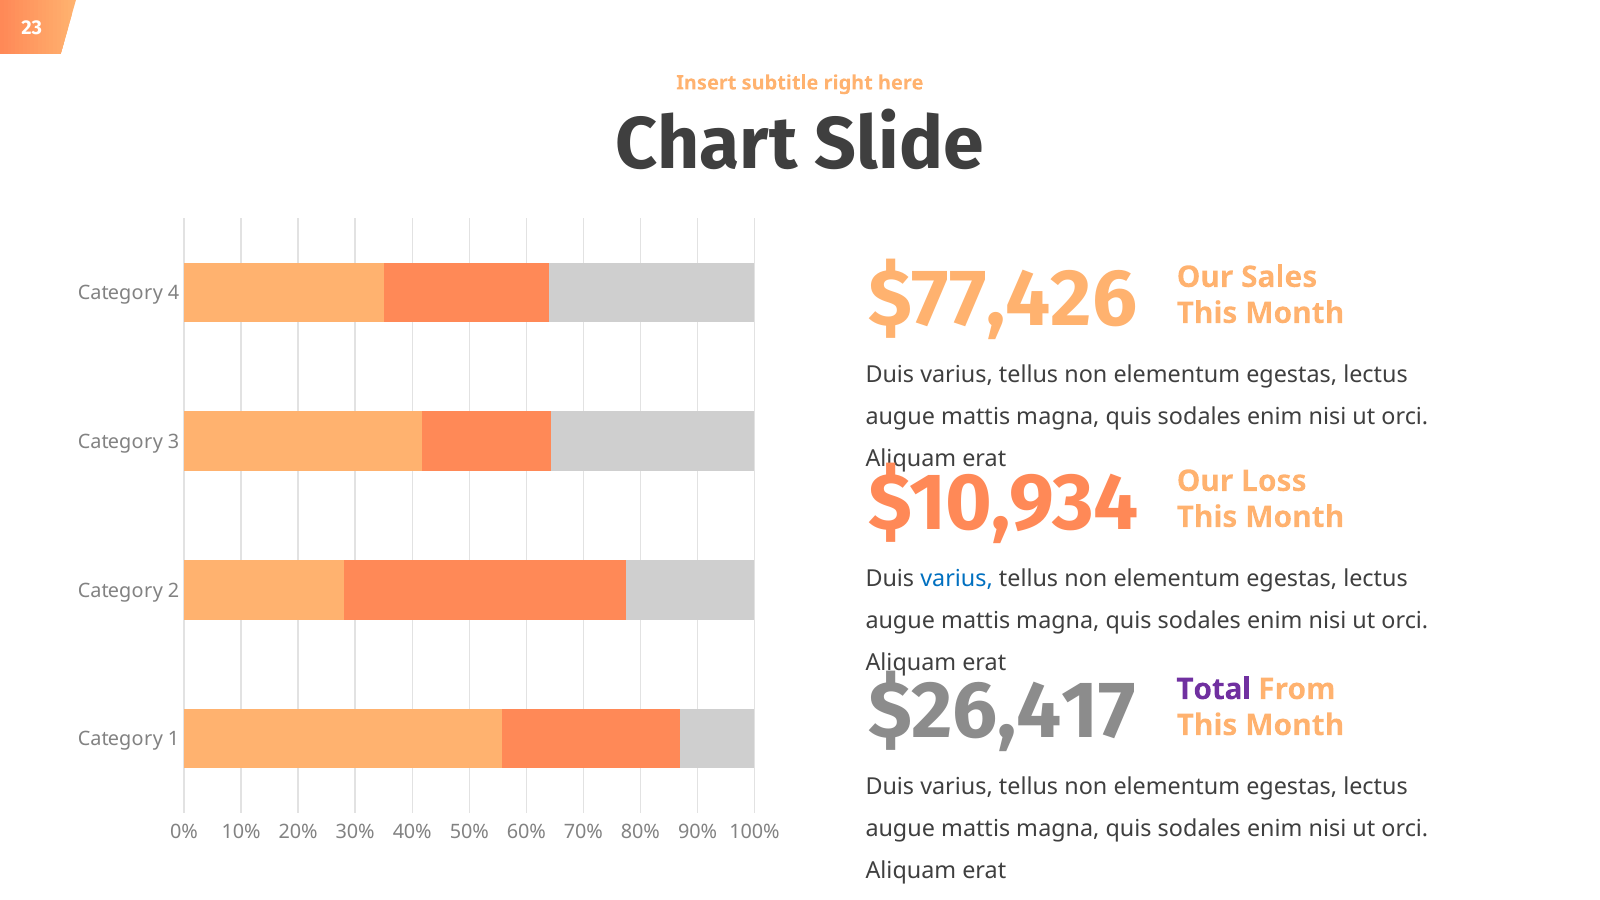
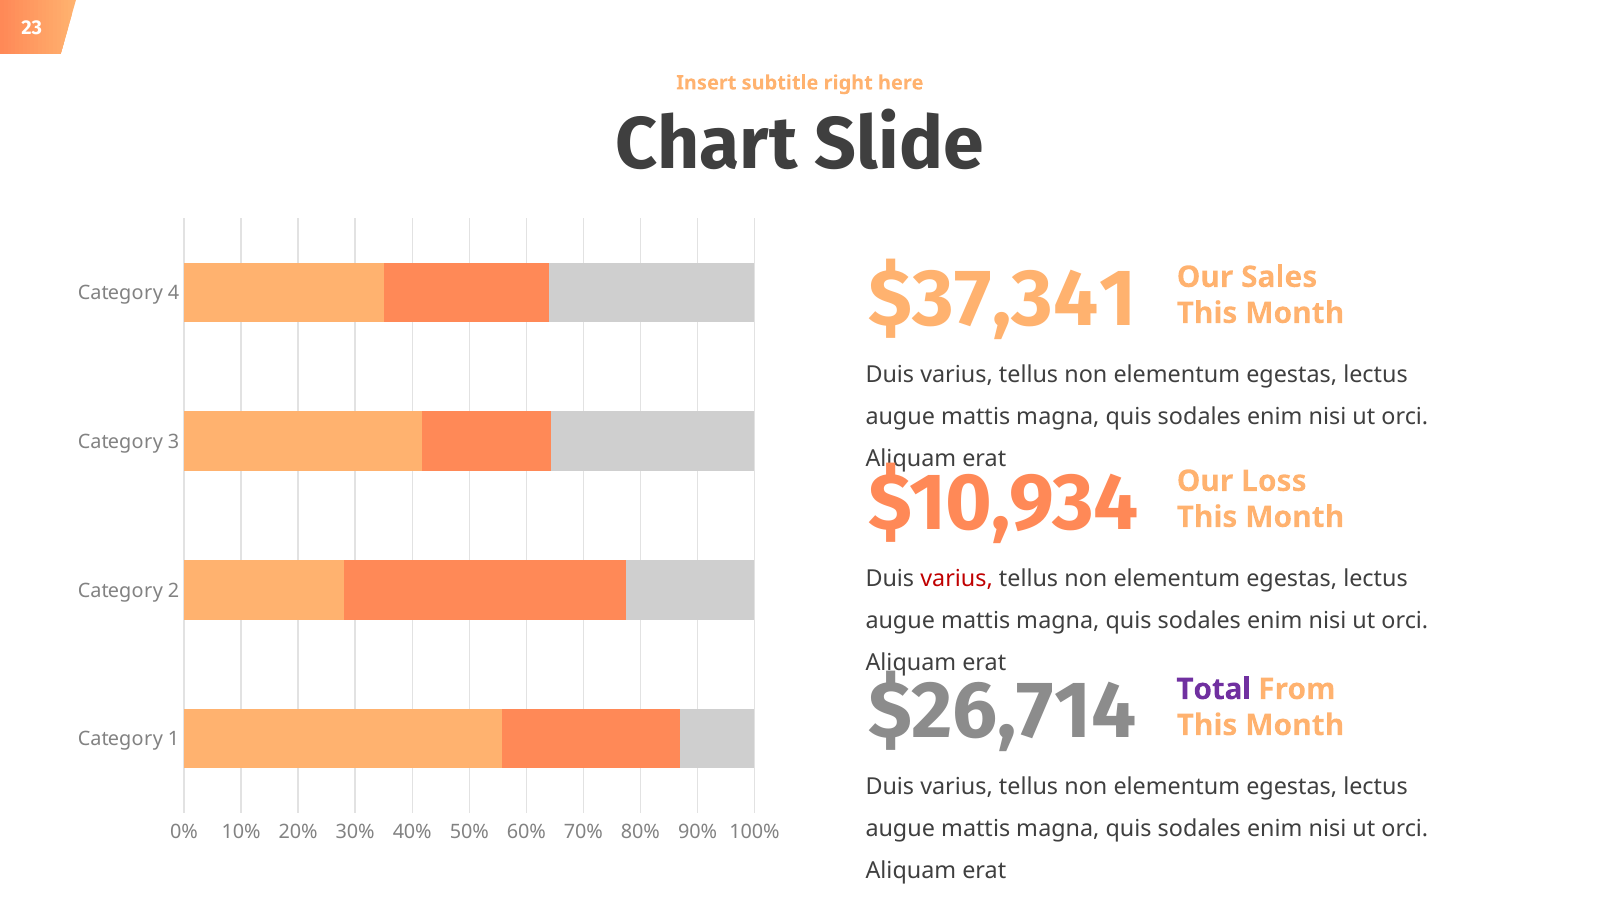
$77,426: $77,426 -> $37,341
varius at (957, 579) colour: blue -> red
$26,417: $26,417 -> $26,714
